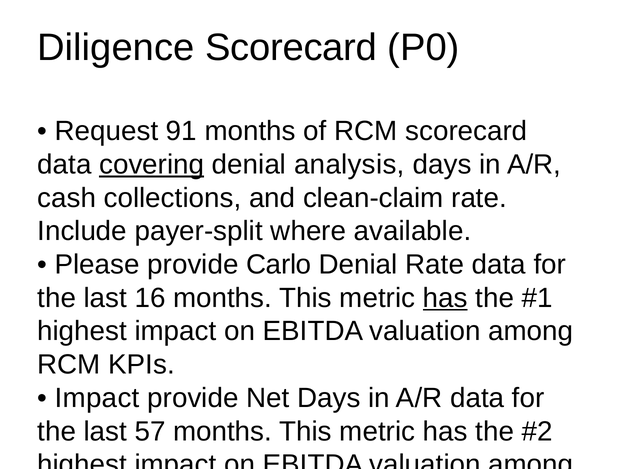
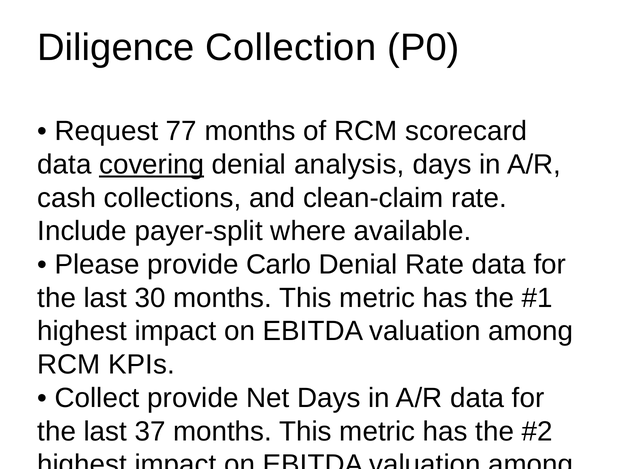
Diligence Scorecard: Scorecard -> Collection
91: 91 -> 77
16: 16 -> 30
has at (445, 298) underline: present -> none
Impact at (97, 398): Impact -> Collect
57: 57 -> 37
